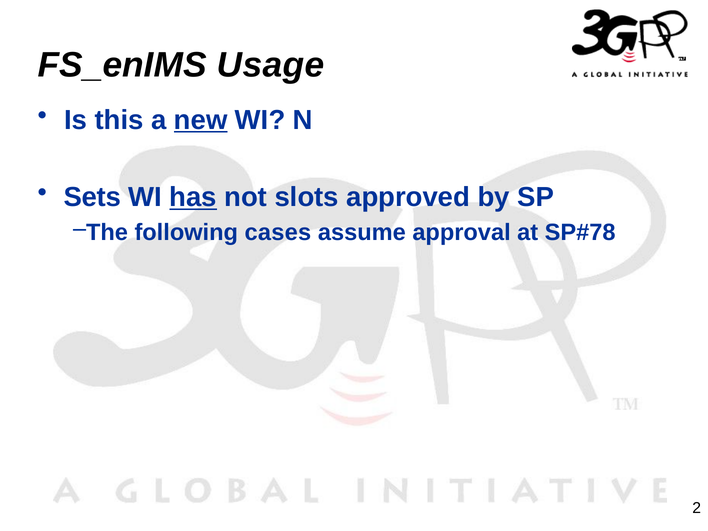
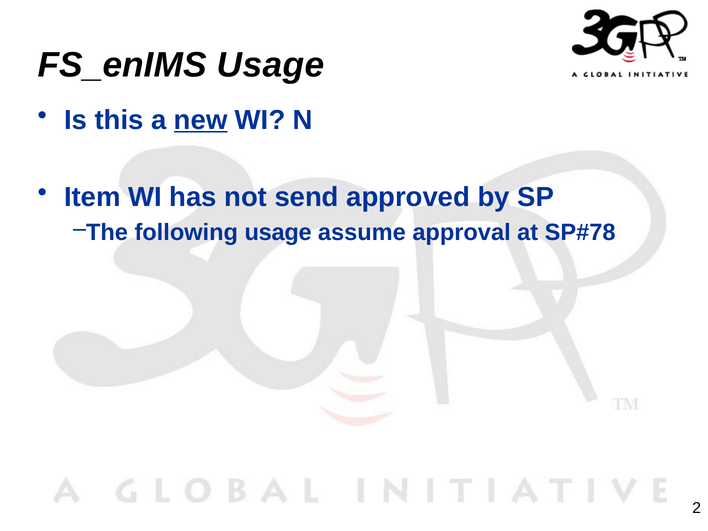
Sets: Sets -> Item
has underline: present -> none
slots: slots -> send
following cases: cases -> usage
